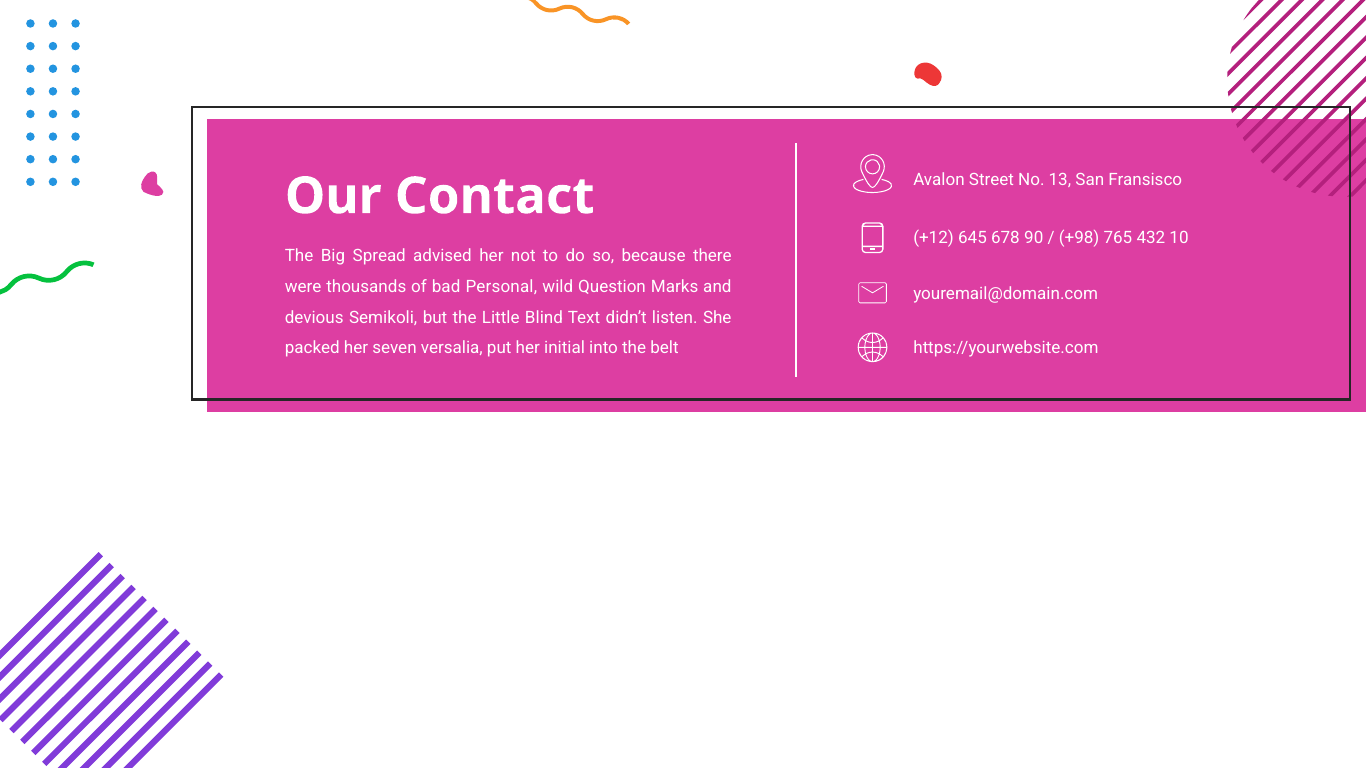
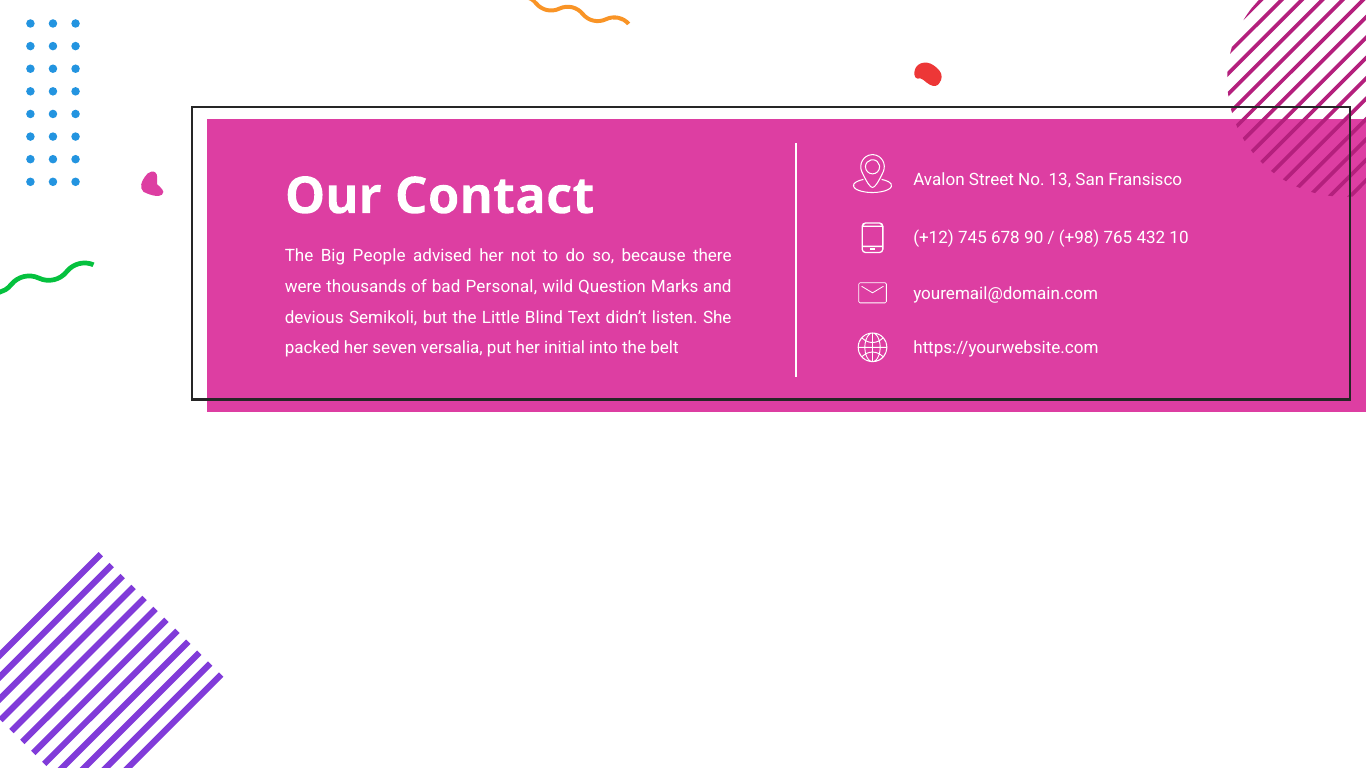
645: 645 -> 745
Spread: Spread -> People
